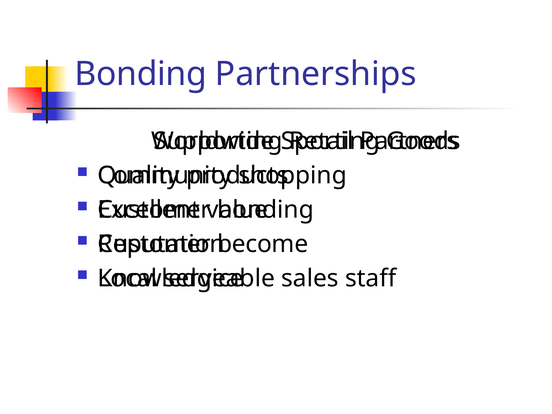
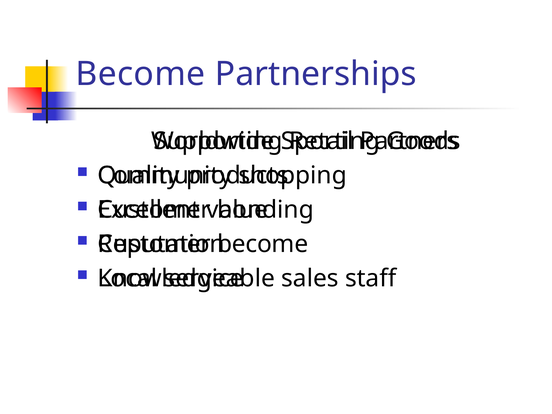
Bonding at (141, 74): Bonding -> Become
